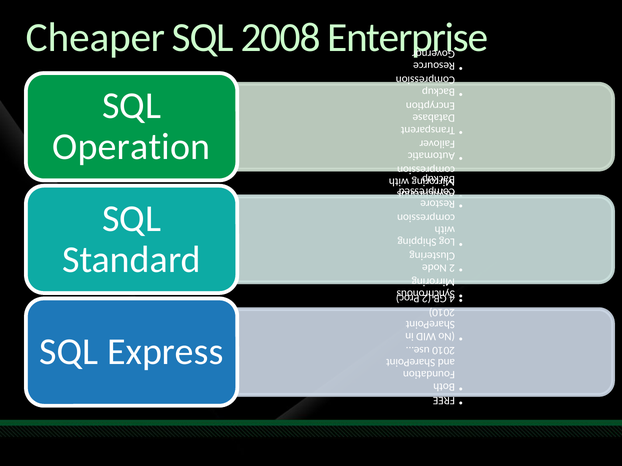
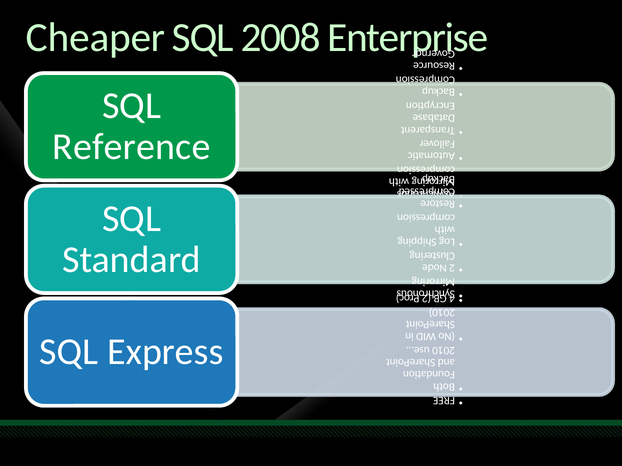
Operation: Operation -> Reference
